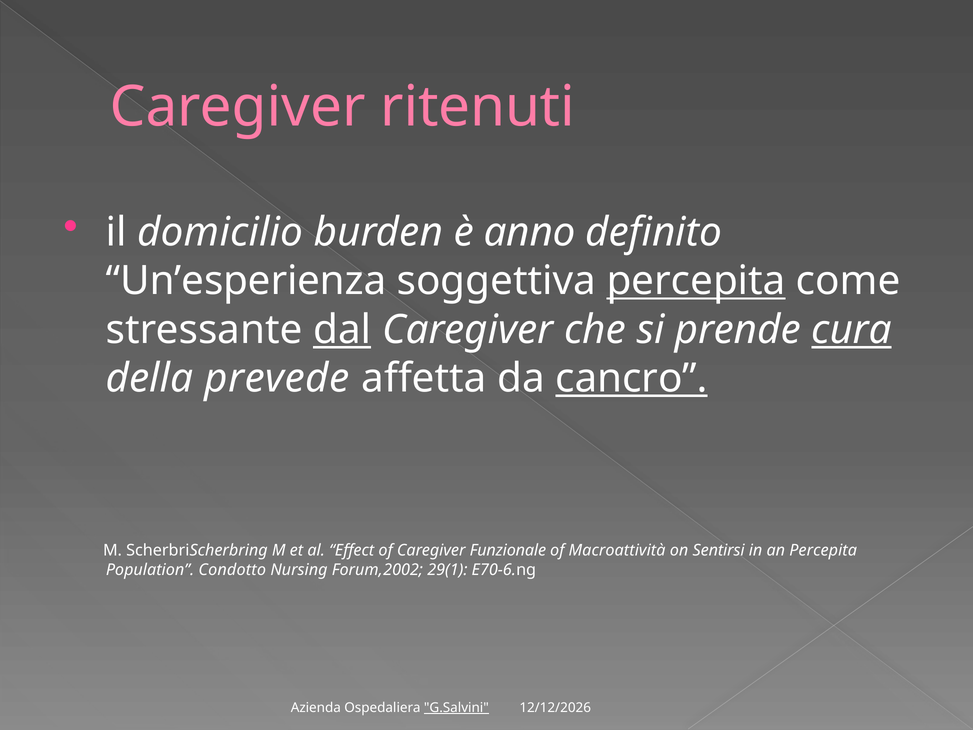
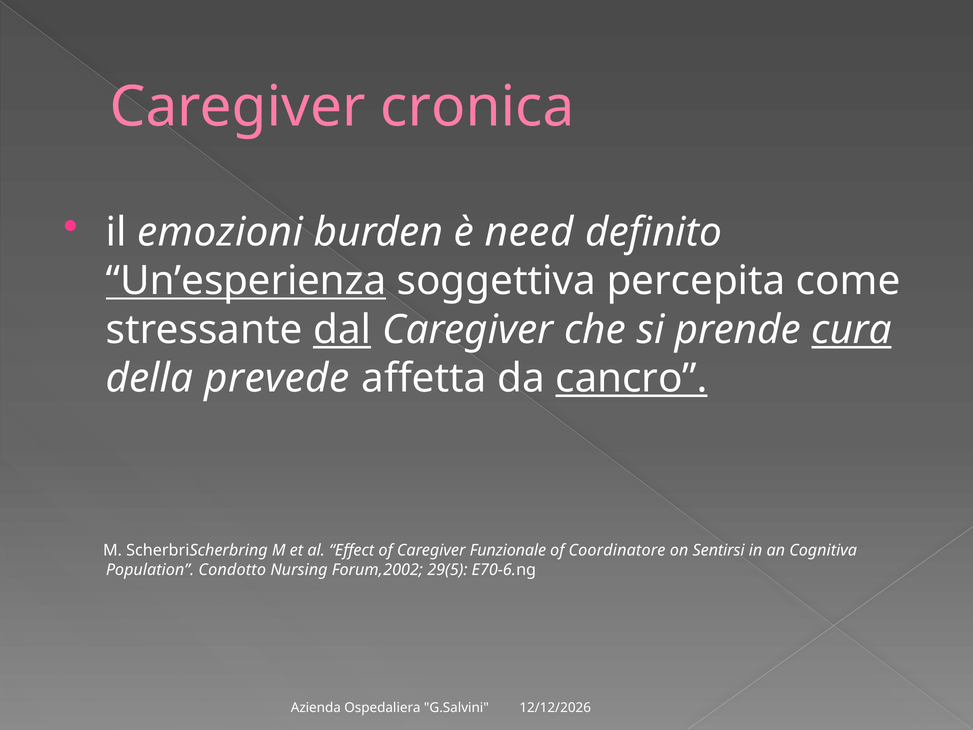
ritenuti: ritenuti -> cronica
domicilio: domicilio -> emozioni
anno: anno -> need
Un’esperienza underline: none -> present
percepita at (696, 281) underline: present -> none
Macroattività: Macroattività -> Coordinatore
an Percepita: Percepita -> Cognitiva
29(1: 29(1 -> 29(5
G.Salvini underline: present -> none
